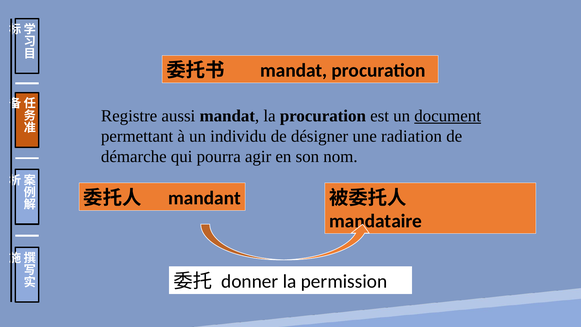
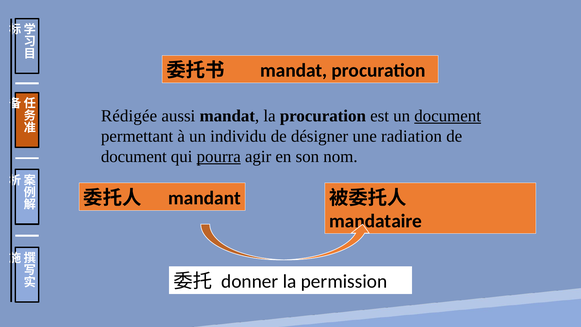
Registre: Registre -> Rédigée
démarche at (134, 157): démarche -> document
pourra underline: none -> present
